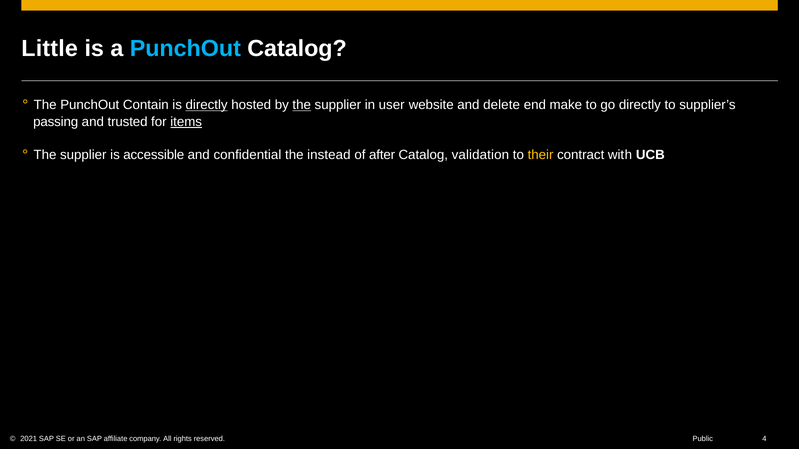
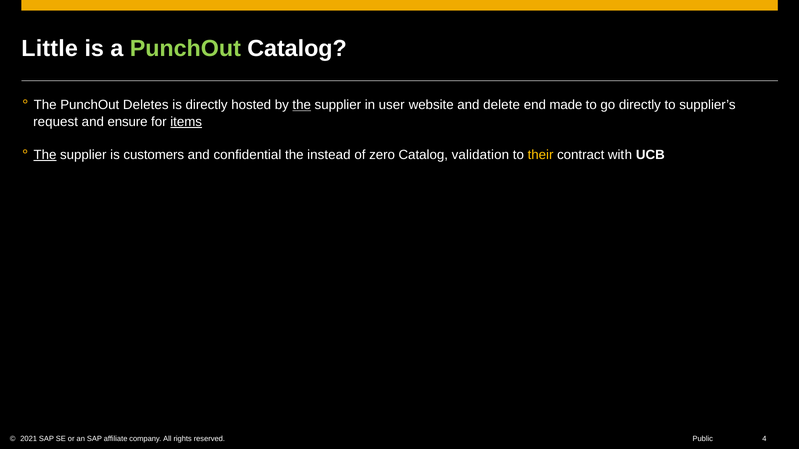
PunchOut at (185, 48) colour: light blue -> light green
Contain: Contain -> Deletes
directly at (207, 105) underline: present -> none
make: make -> made
passing: passing -> request
trusted: trusted -> ensure
The at (45, 155) underline: none -> present
accessible: accessible -> customers
after: after -> zero
